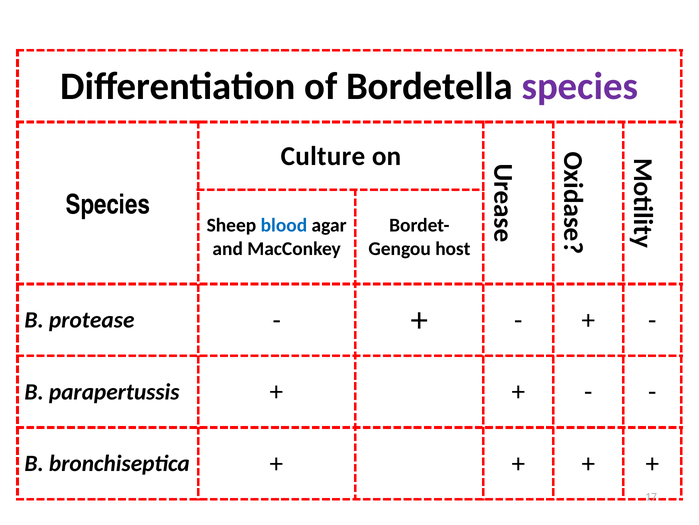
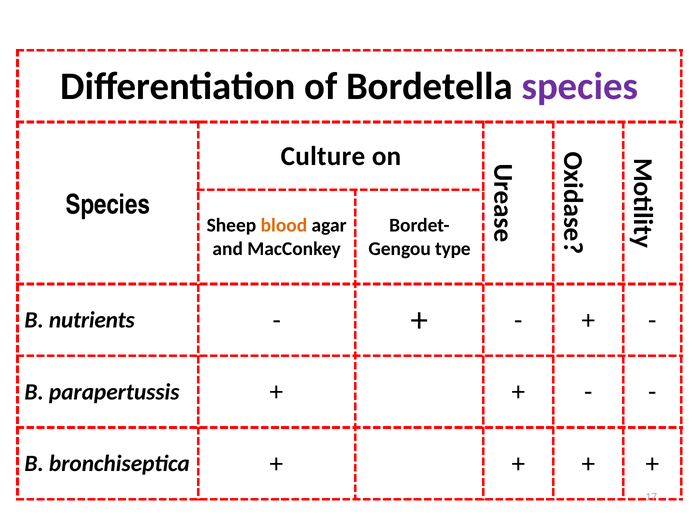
blood colour: blue -> orange
host: host -> type
protease: protease -> nutrients
